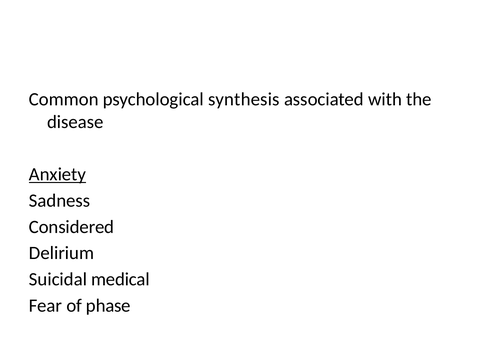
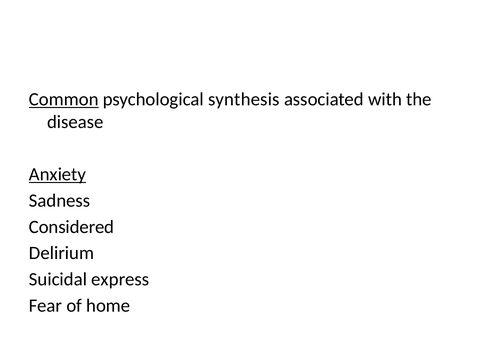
Common underline: none -> present
medical: medical -> express
phase: phase -> home
